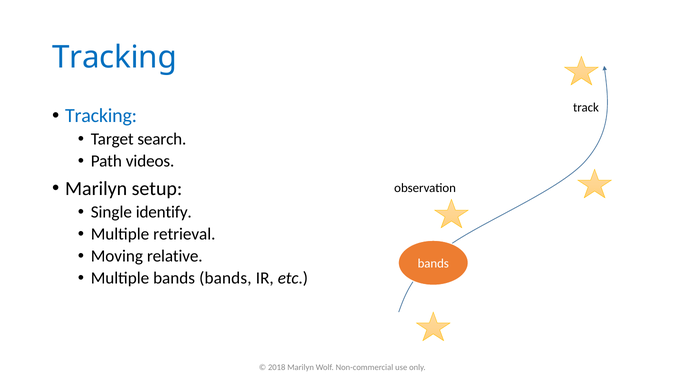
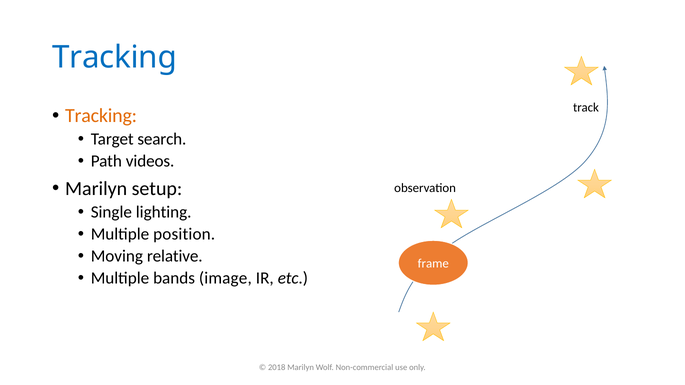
Tracking at (101, 116) colour: blue -> orange
identify: identify -> lighting
retrieval: retrieval -> position
bands at (433, 264): bands -> frame
bands bands: bands -> image
